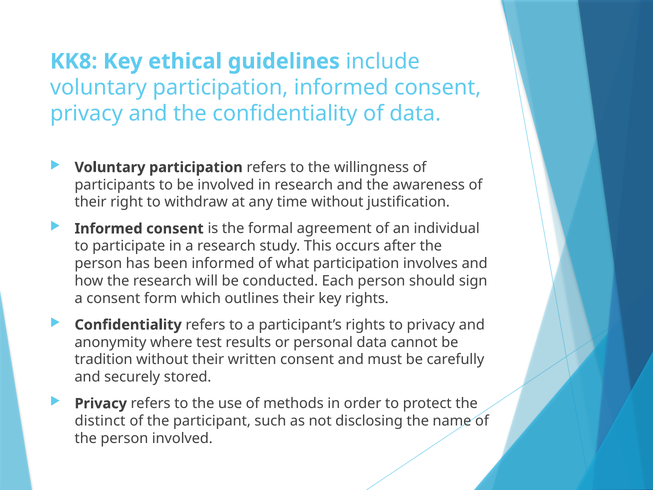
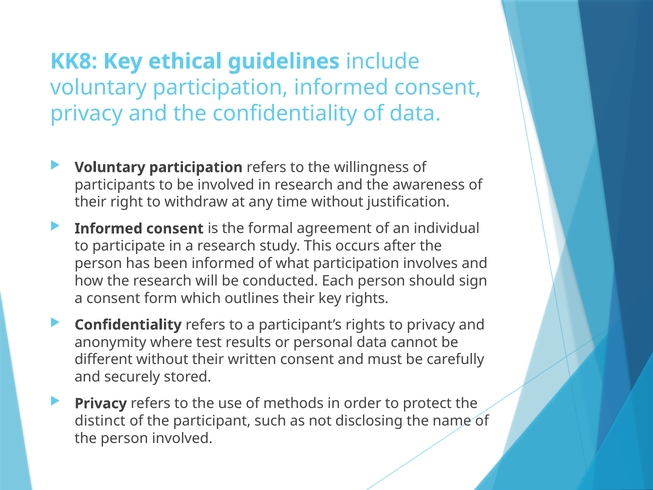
tradition: tradition -> different
